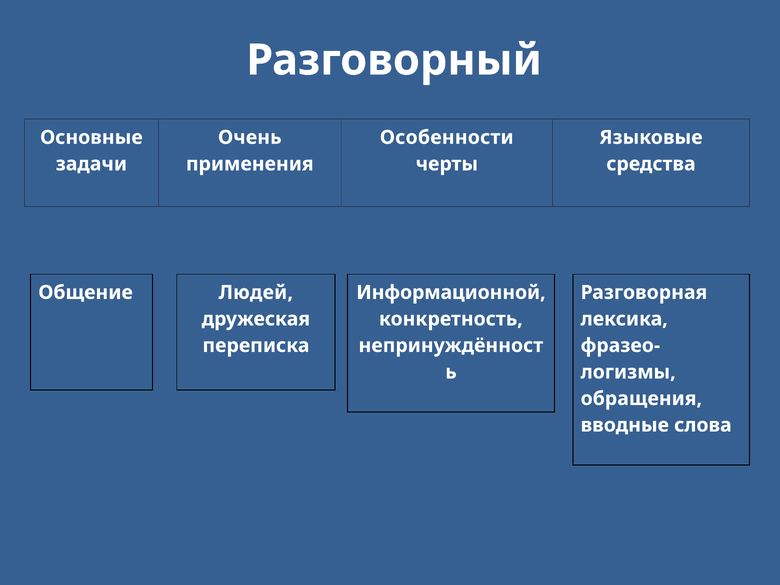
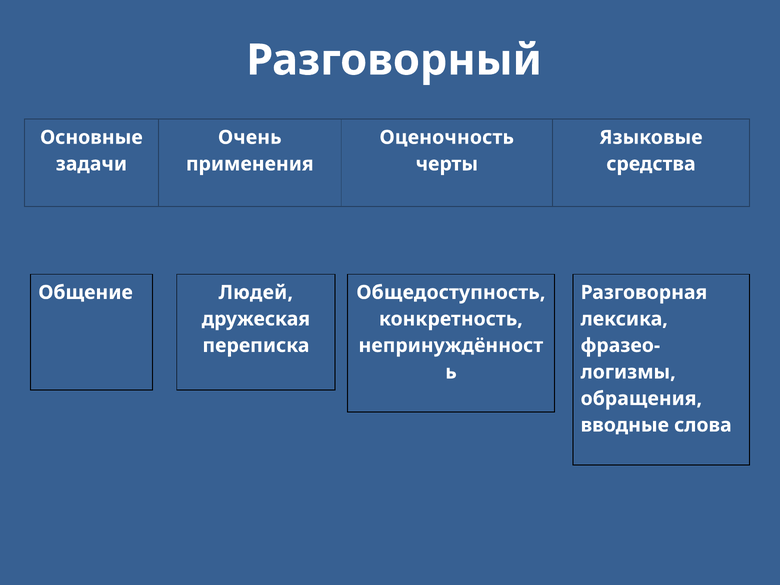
Особенности: Особенности -> Оценочность
Информационной: Информационной -> Общедоступность
